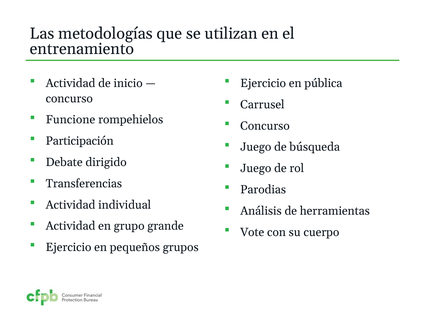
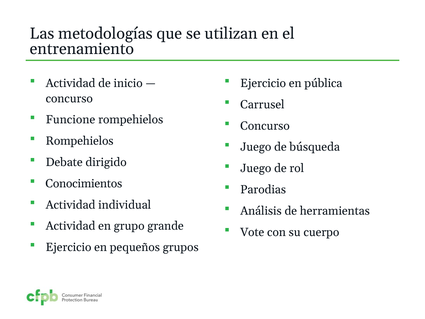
Participación at (80, 141): Participación -> Rompehielos
Transferencias: Transferencias -> Conocimientos
